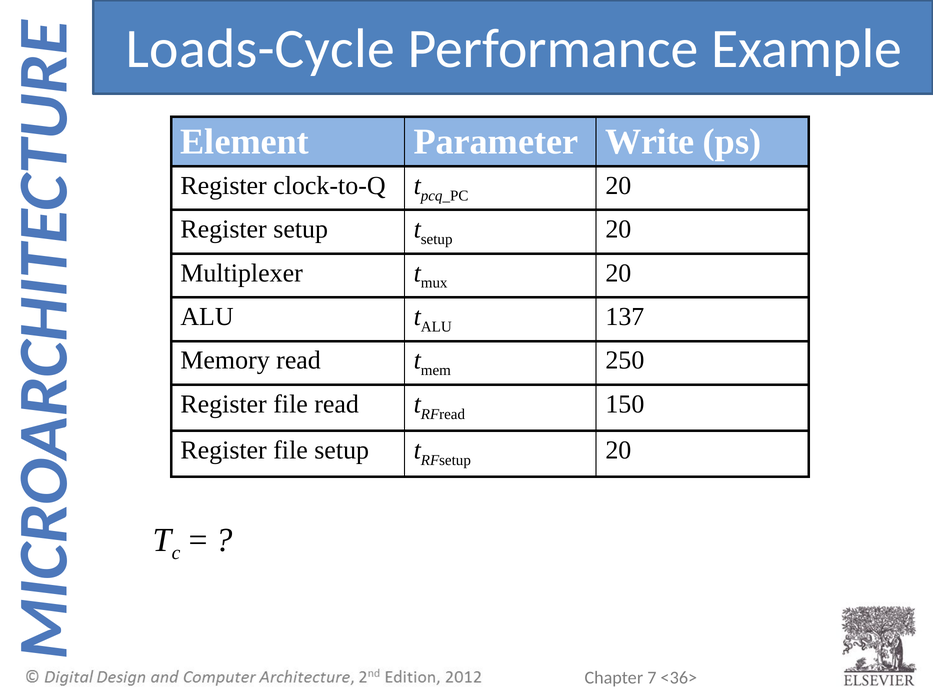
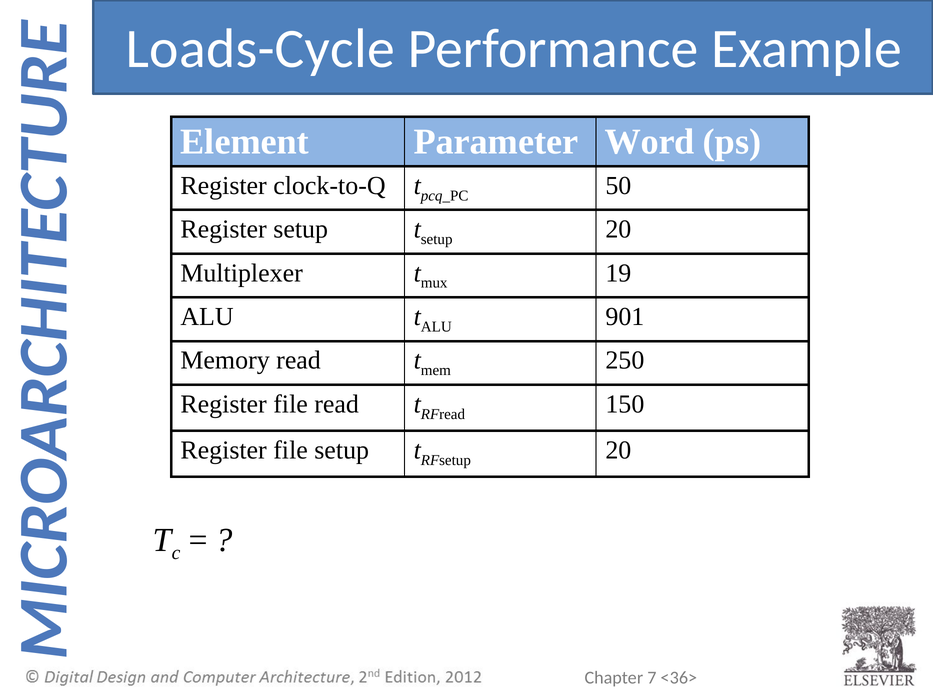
Write: Write -> Word
20 at (618, 185): 20 -> 50
20 at (618, 273): 20 -> 19
137: 137 -> 901
